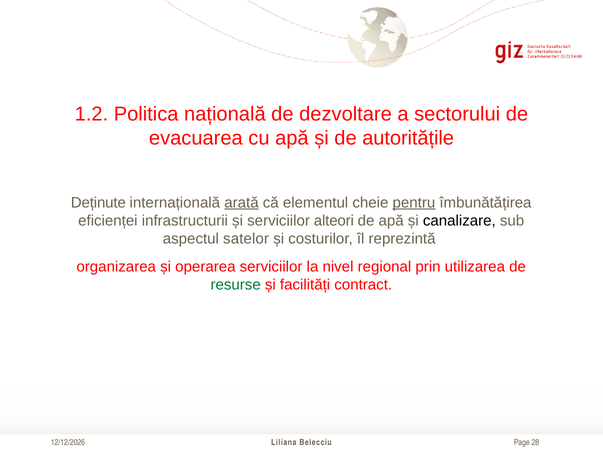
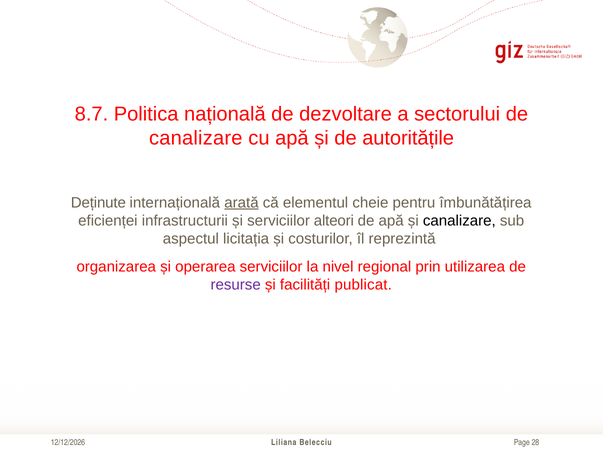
1.2: 1.2 -> 8.7
evacuarea at (196, 138): evacuarea -> canalizare
pentru underline: present -> none
satelor: satelor -> licitația
resurse colour: green -> purple
contract: contract -> publicat
